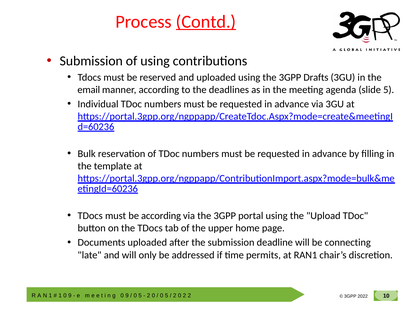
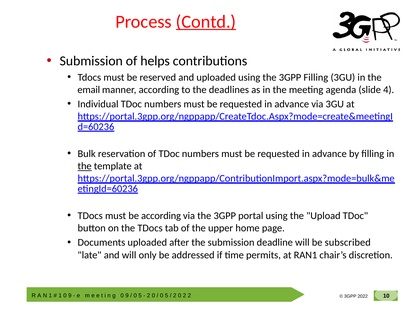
of using: using -> helps
3GPP Drafts: Drafts -> Filling
slide 5: 5 -> 4
the at (85, 166) underline: none -> present
connecting: connecting -> subscribed
